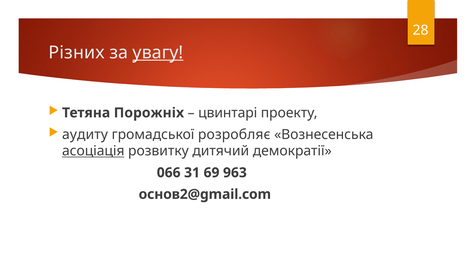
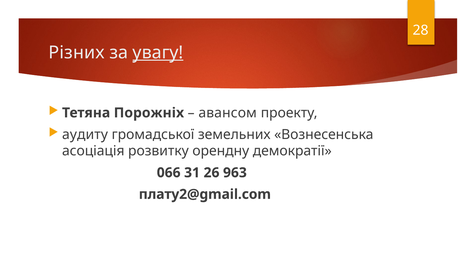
цвинтарі: цвинтарі -> авансом
розробляє: розробляє -> земельних
асоціація underline: present -> none
дитячий: дитячий -> орендну
69: 69 -> 26
основ2@gmail.com: основ2@gmail.com -> плату2@gmail.com
